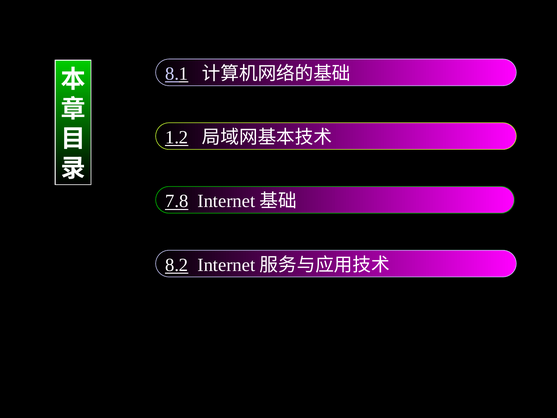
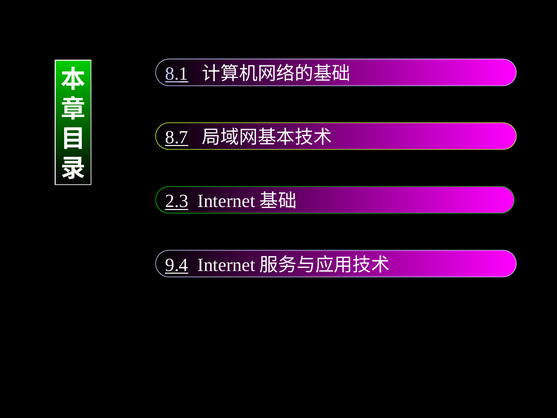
1.2: 1.2 -> 8.7
7.8: 7.8 -> 2.3
8.2: 8.2 -> 9.4
